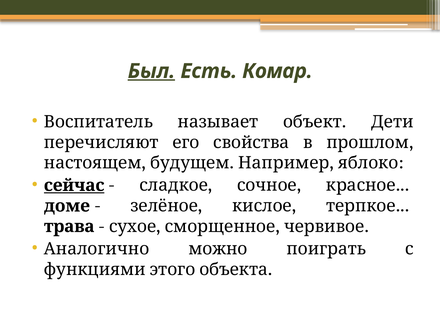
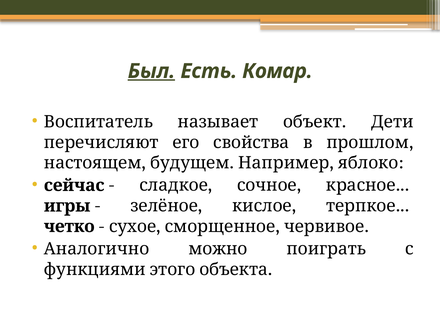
сейчас underline: present -> none
доме: доме -> игры
трава: трава -> четко
